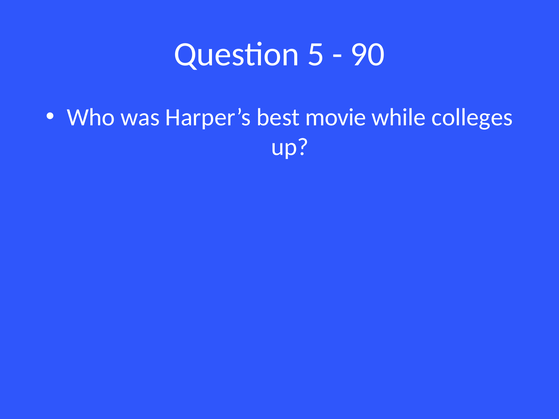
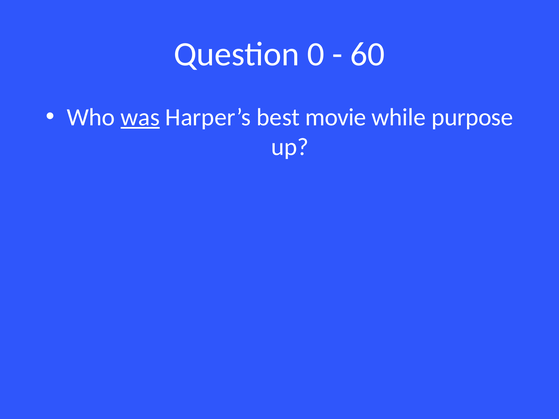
5: 5 -> 0
90: 90 -> 60
was underline: none -> present
colleges: colleges -> purpose
